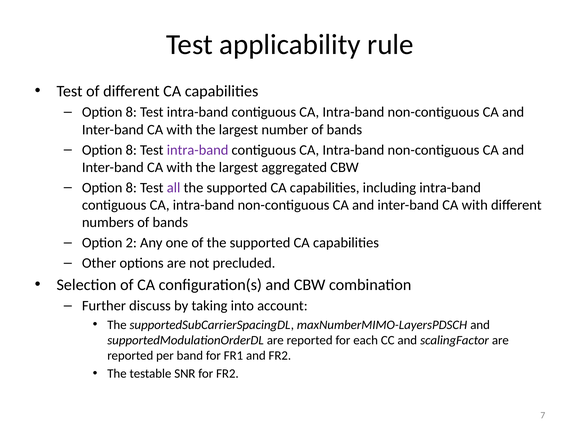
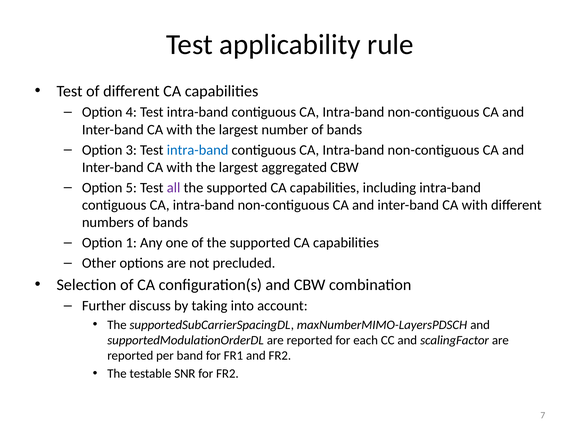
8 at (131, 112): 8 -> 4
8 at (131, 150): 8 -> 3
intra-band at (198, 150) colour: purple -> blue
8 at (131, 188): 8 -> 5
2: 2 -> 1
